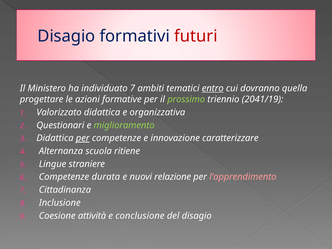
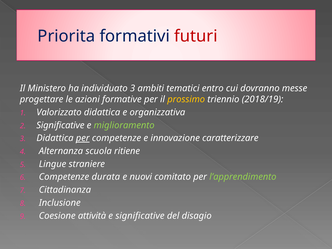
Disagio at (66, 36): Disagio -> Priorita
individuato 7: 7 -> 3
entro underline: present -> none
quella: quella -> messe
prossimo colour: light green -> yellow
2041/19: 2041/19 -> 2018/19
Questionari at (60, 125): Questionari -> Significative
relazione: relazione -> comitato
l’apprendimento colour: pink -> light green
e conclusione: conclusione -> significative
